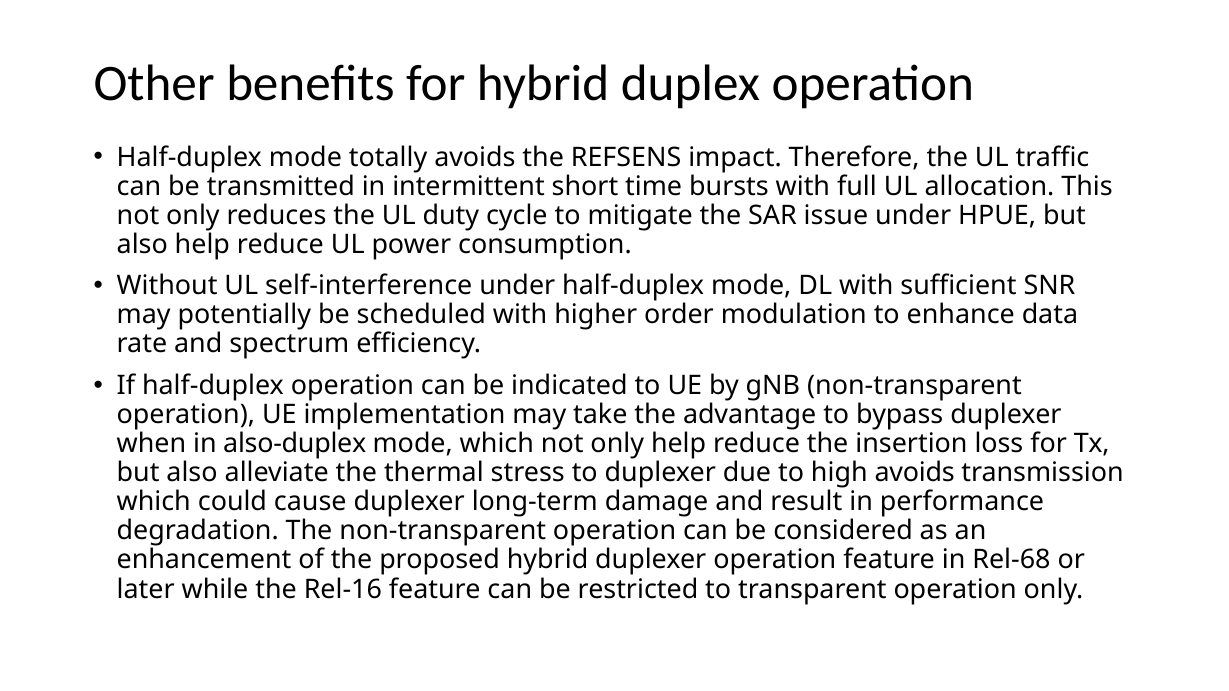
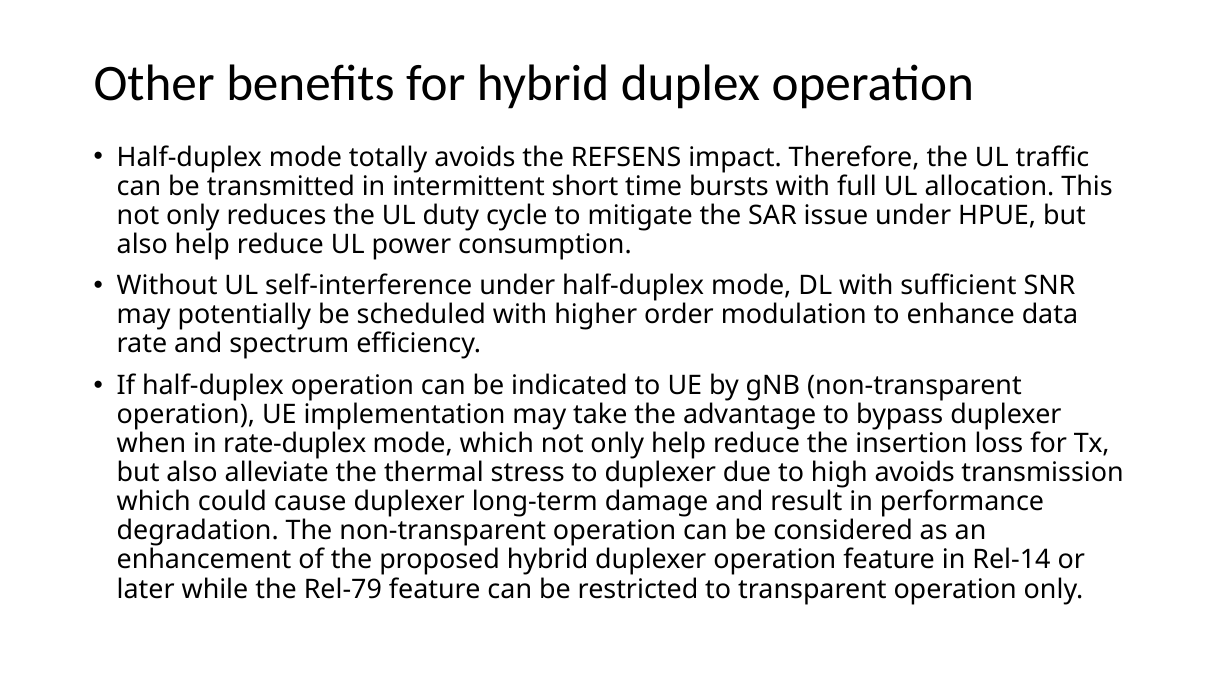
also-duplex: also-duplex -> rate-duplex
Rel-68: Rel-68 -> Rel-14
Rel-16: Rel-16 -> Rel-79
